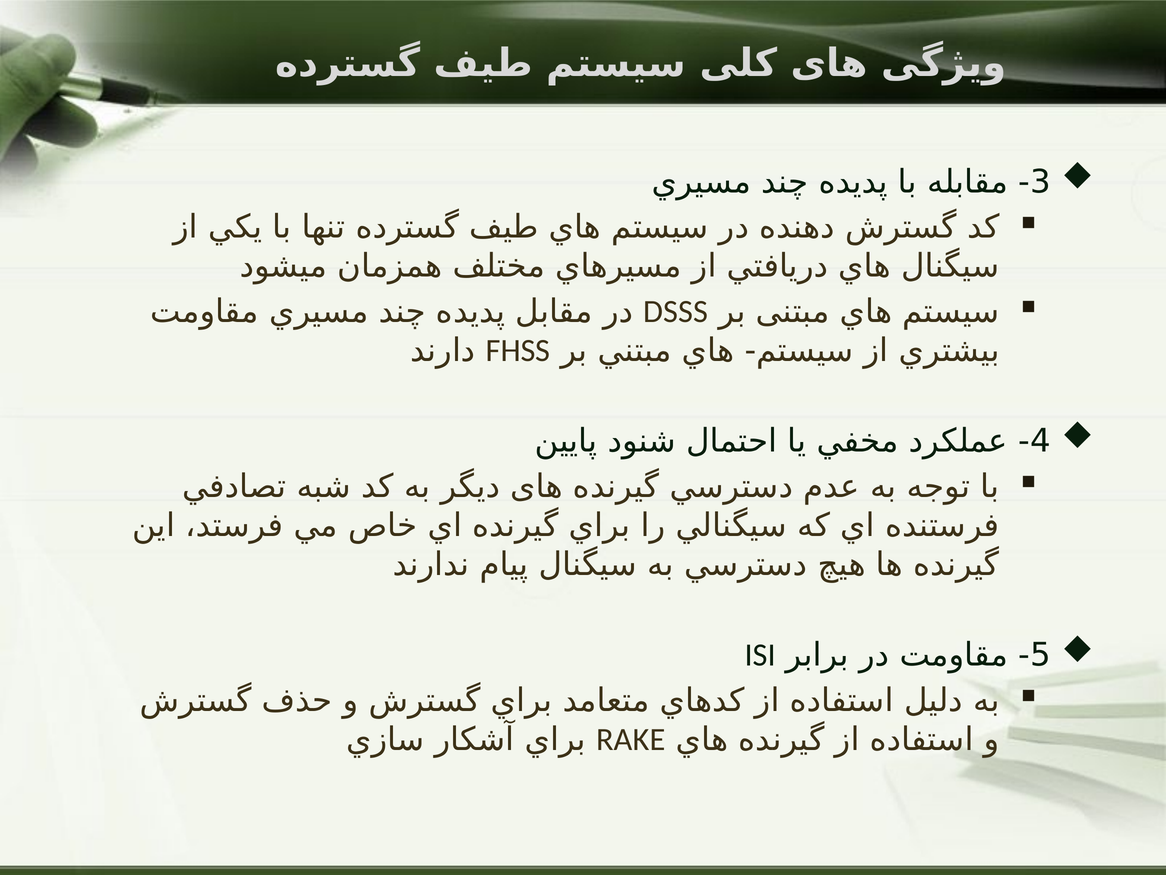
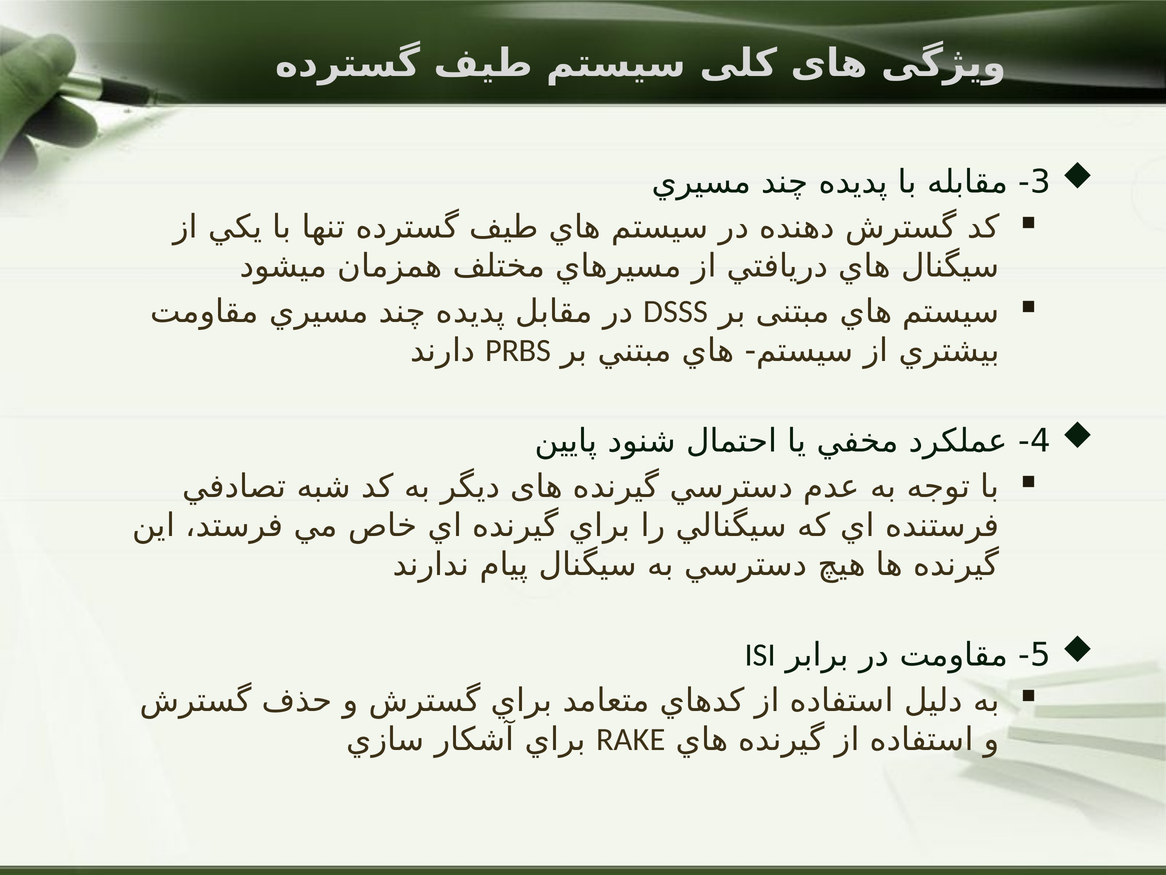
FHSS: FHSS -> PRBS
